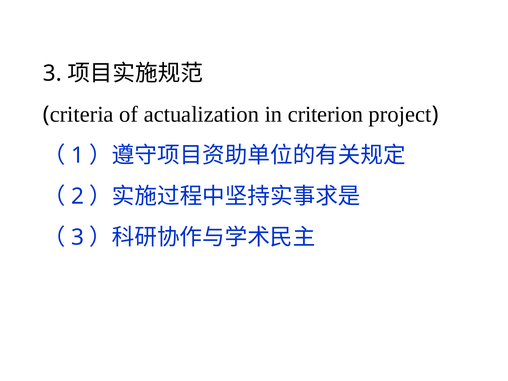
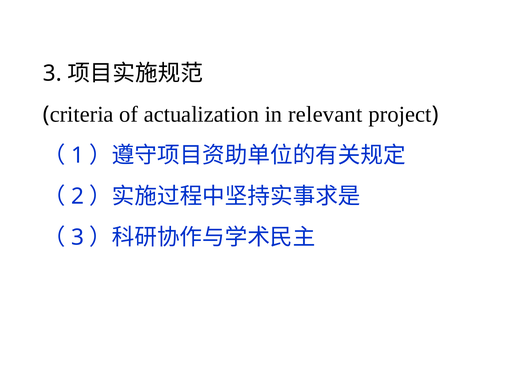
criterion: criterion -> relevant
